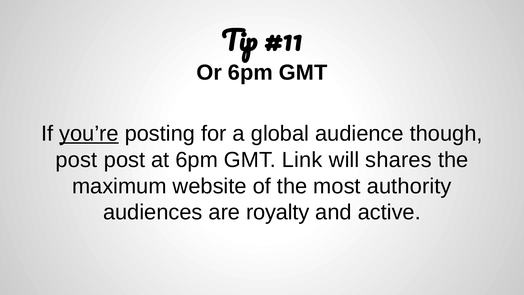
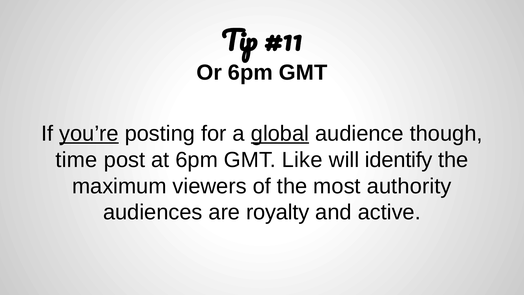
global underline: none -> present
post at (76, 160): post -> time
Link: Link -> Like
shares: shares -> identify
website: website -> viewers
